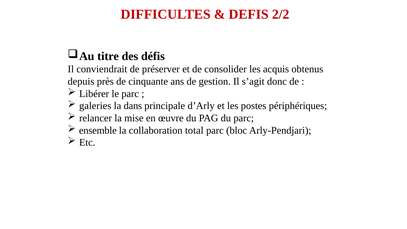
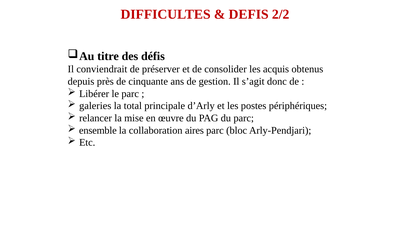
dans: dans -> total
total: total -> aires
